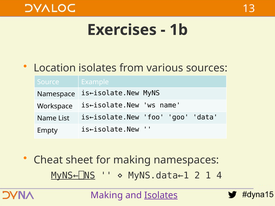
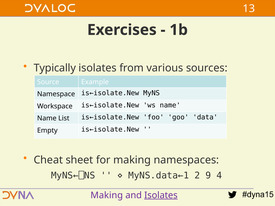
Location: Location -> Typically
MyNS←⎕NS underline: present -> none
1: 1 -> 9
